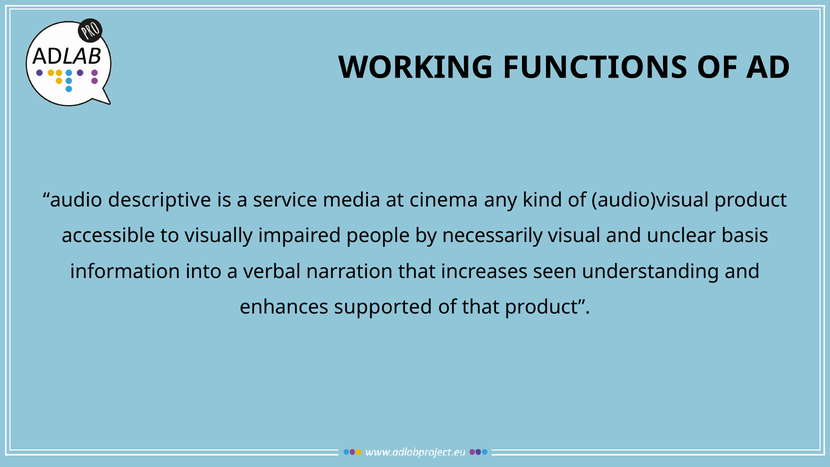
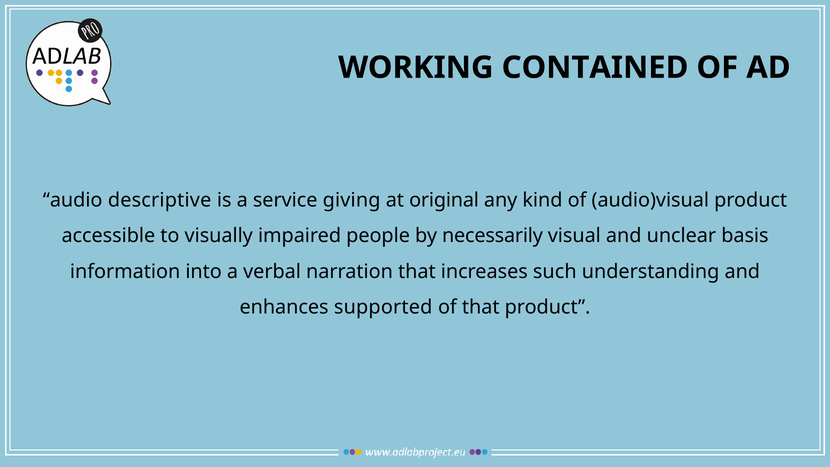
FUNCTIONS: FUNCTIONS -> CONTAINED
media: media -> giving
cinema: cinema -> original
seen: seen -> such
